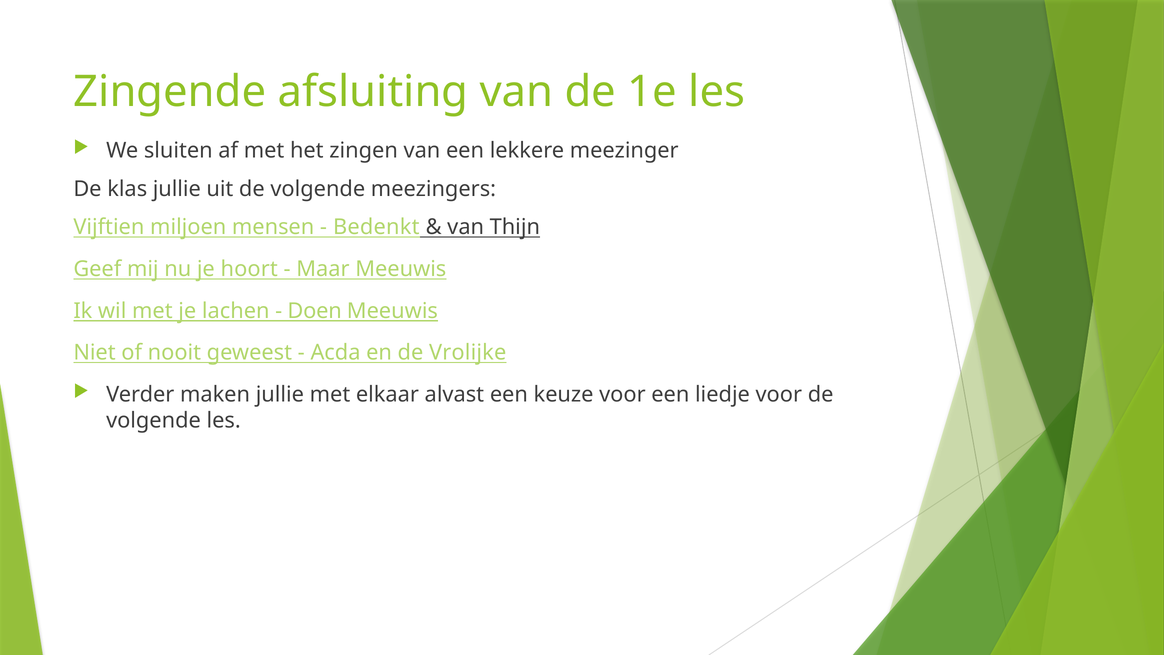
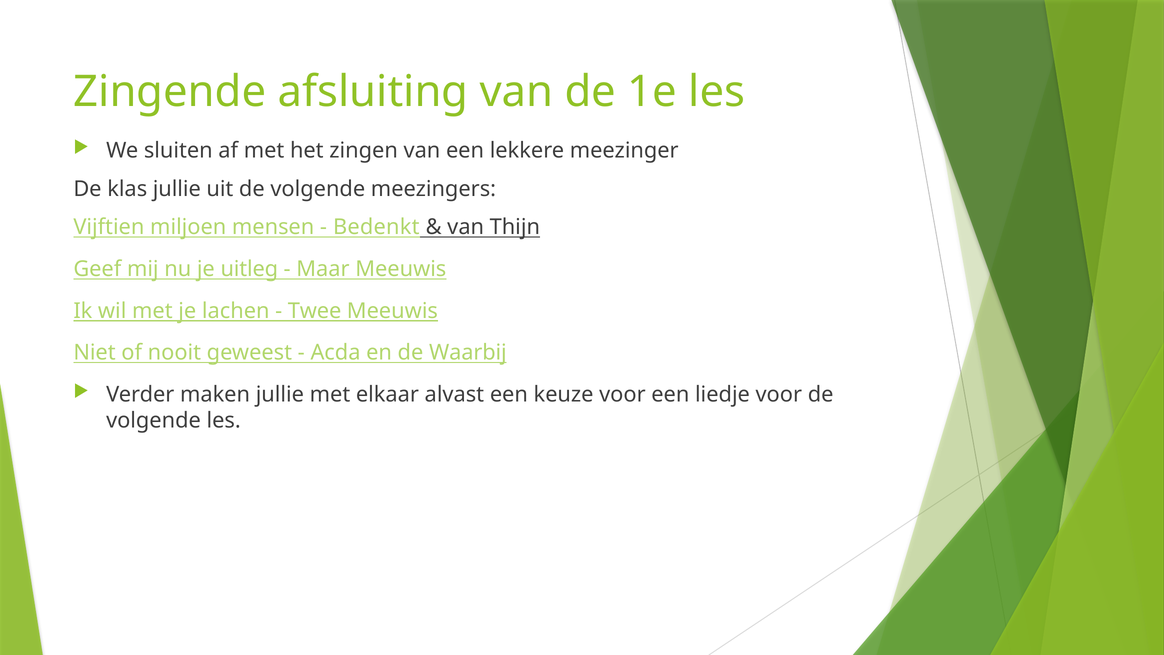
hoort: hoort -> uitleg
Doen: Doen -> Twee
Vrolijke: Vrolijke -> Waarbij
